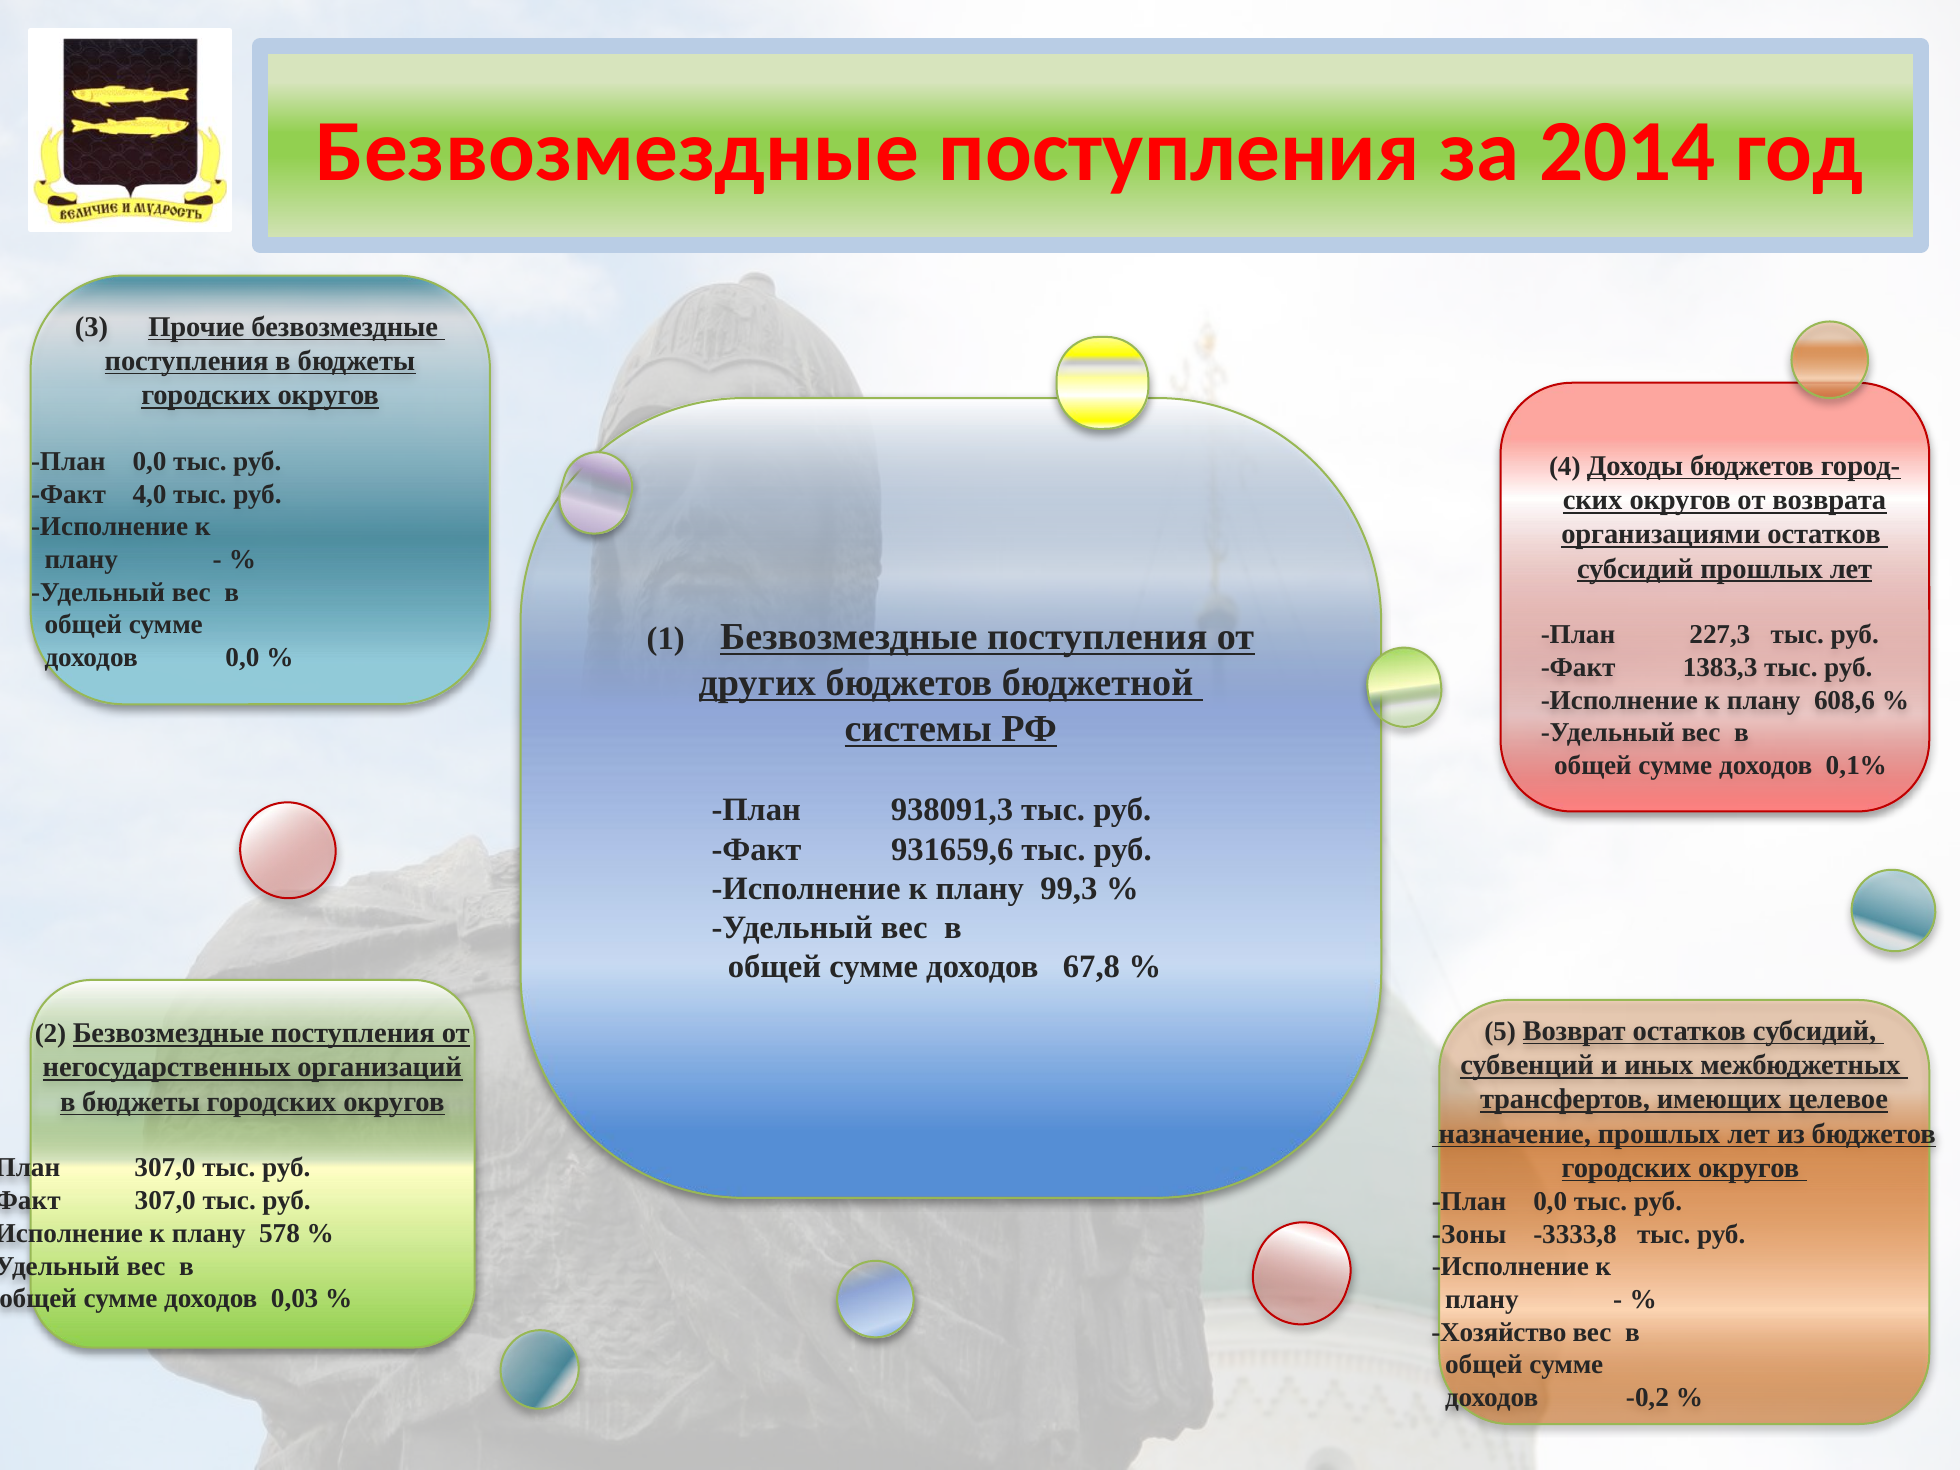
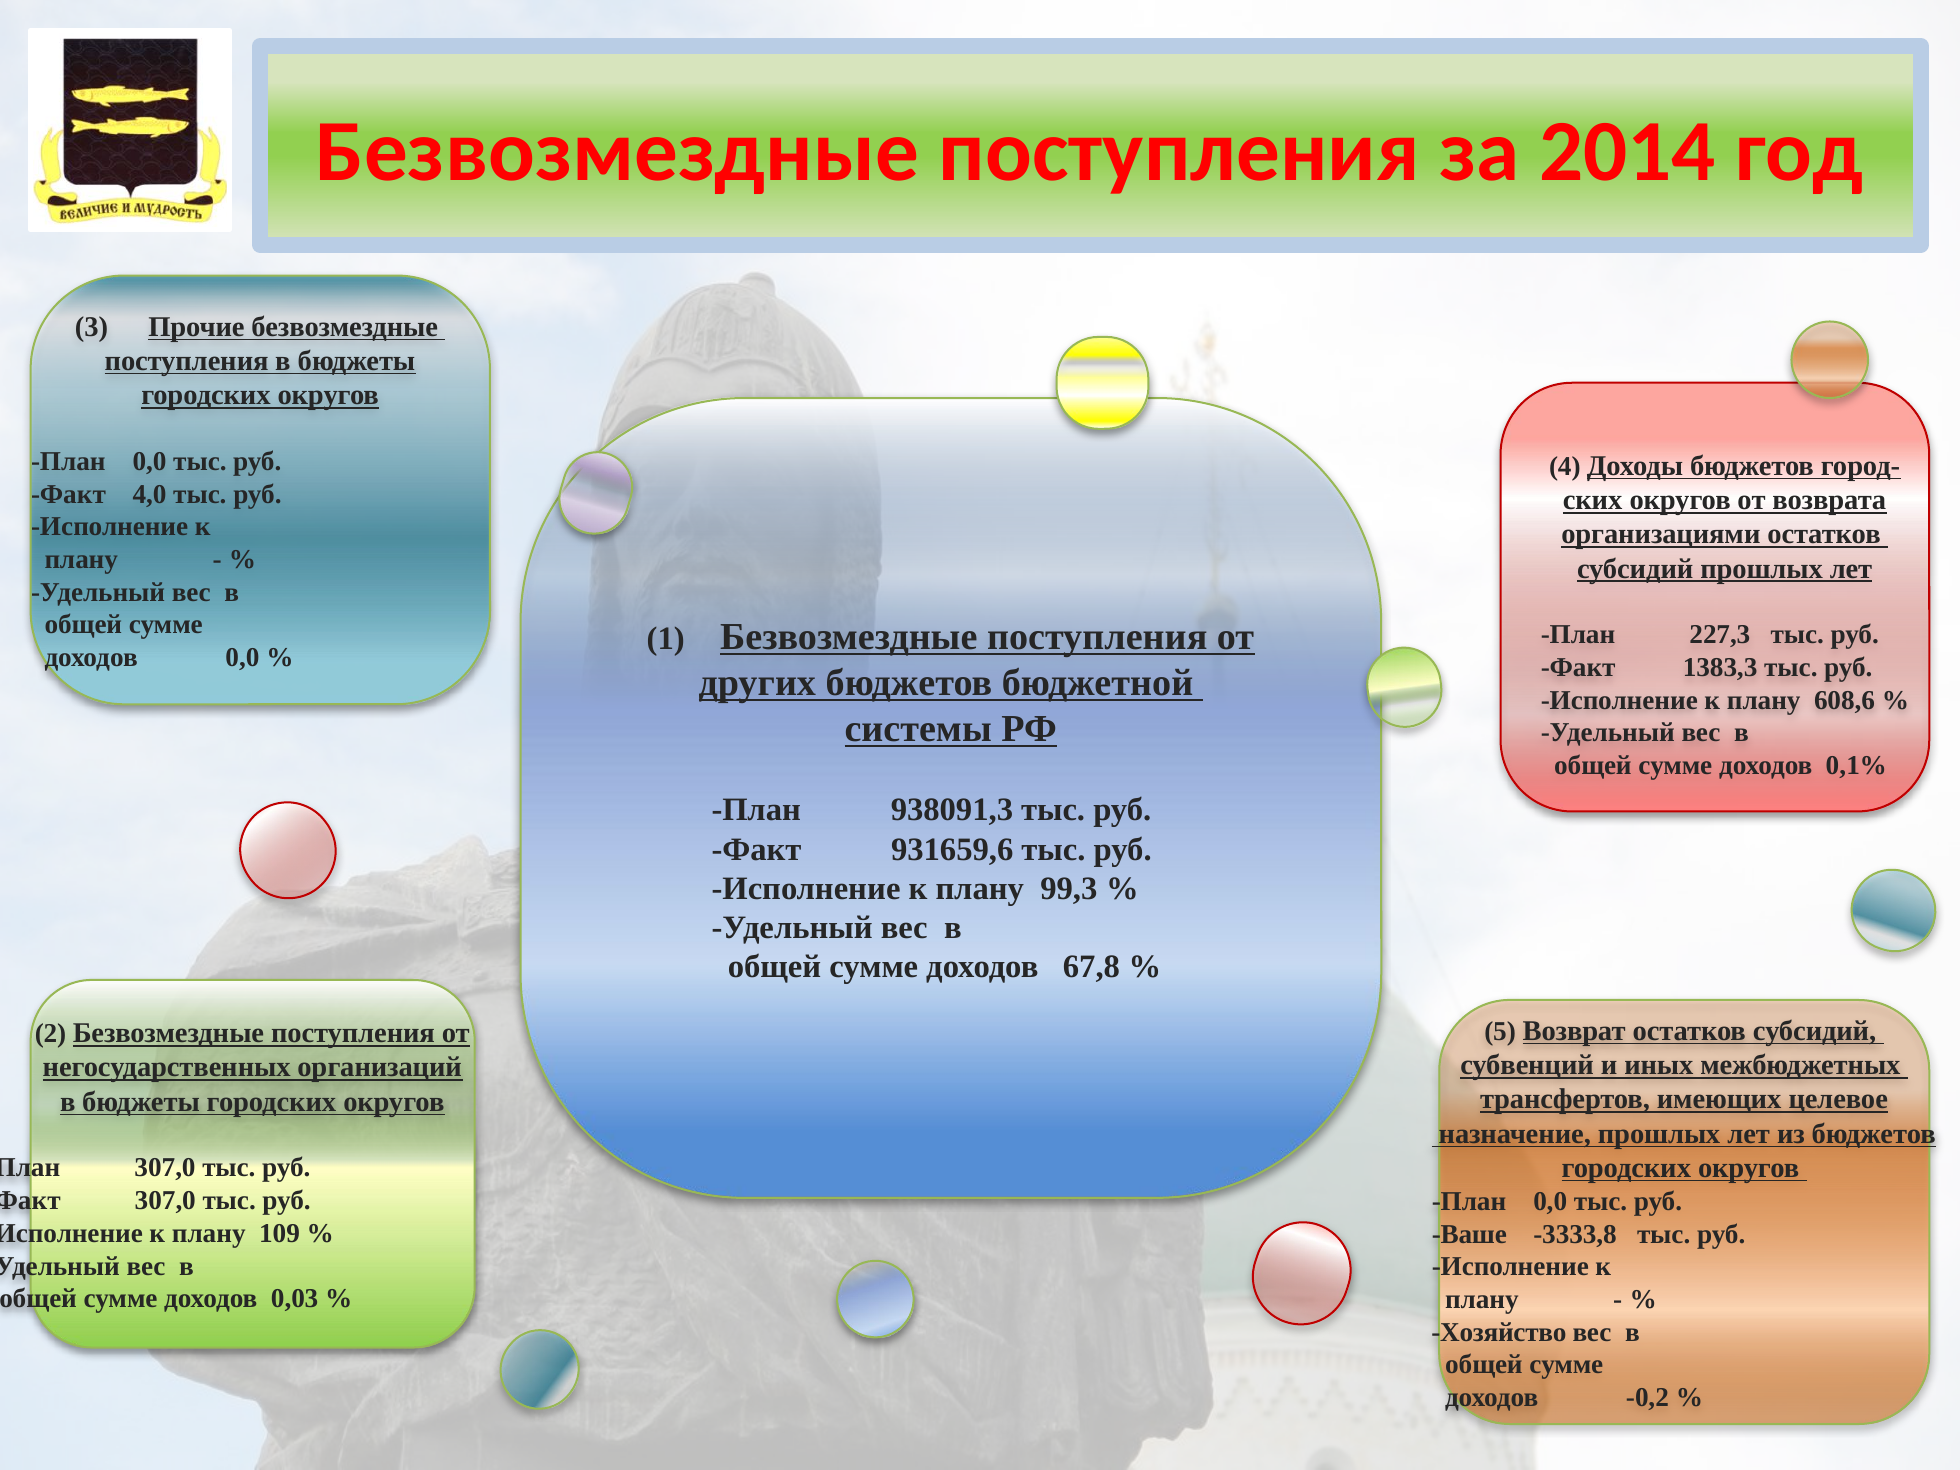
578: 578 -> 109
Зоны: Зоны -> Ваше
